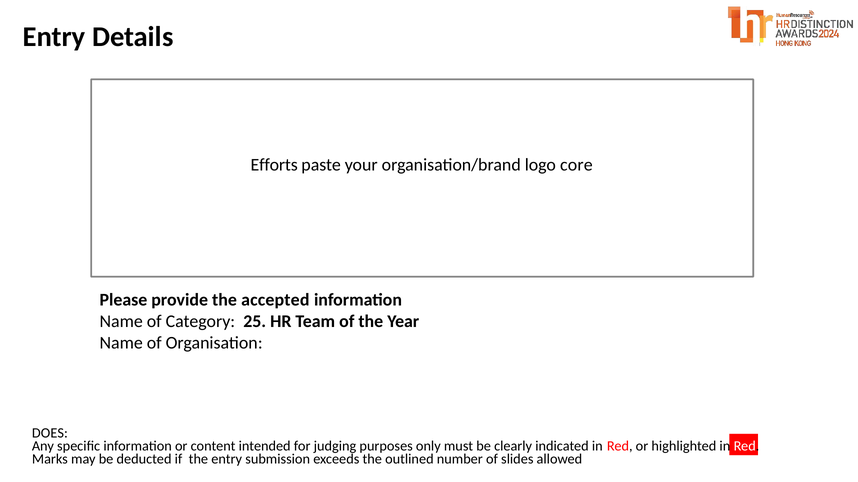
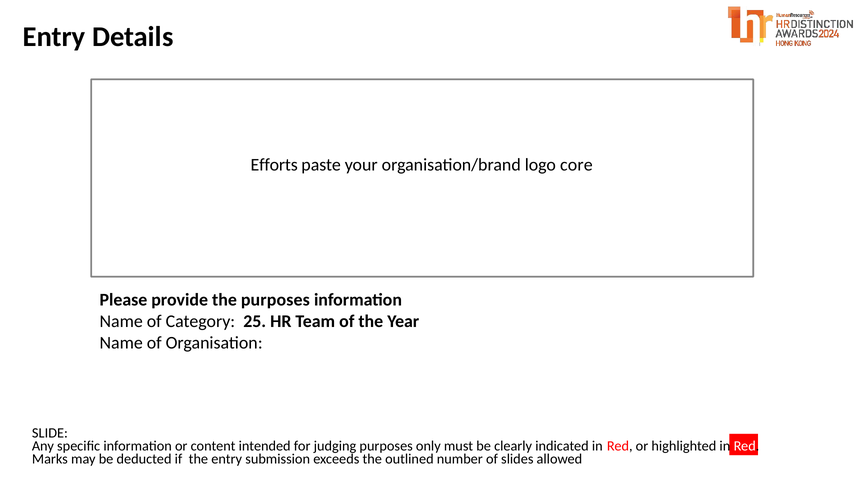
the accepted: accepted -> purposes
DOES: DOES -> SLIDE
